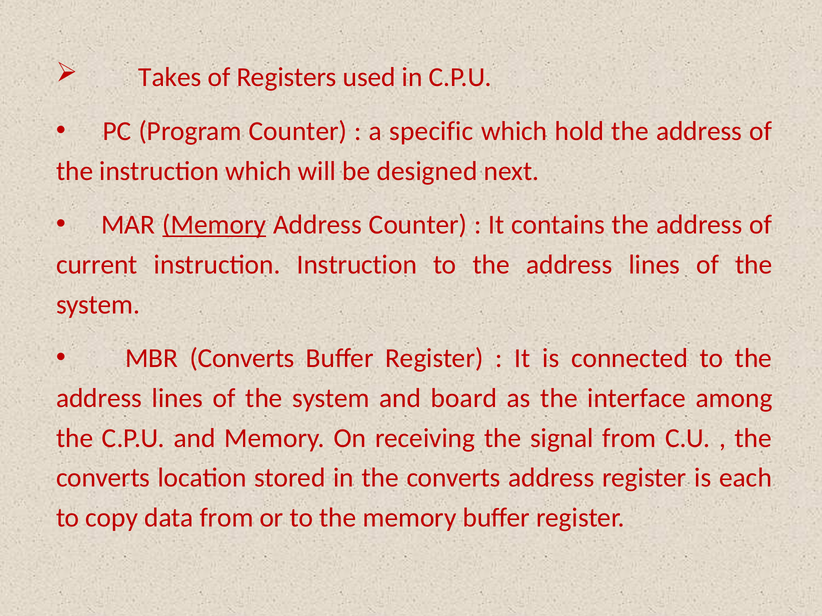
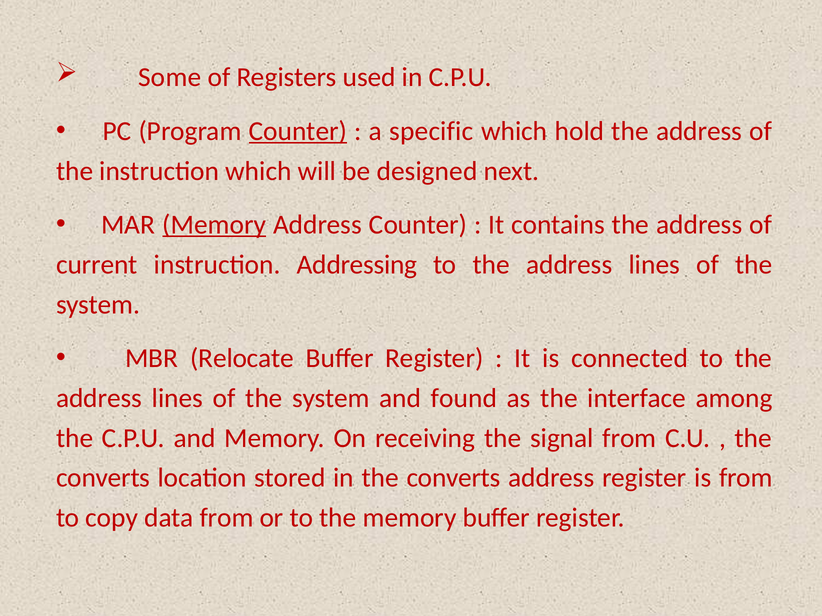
Takes: Takes -> Some
Counter at (298, 131) underline: none -> present
instruction Instruction: Instruction -> Addressing
MBR Converts: Converts -> Relocate
board: board -> found
is each: each -> from
